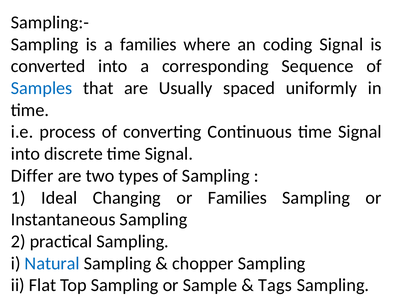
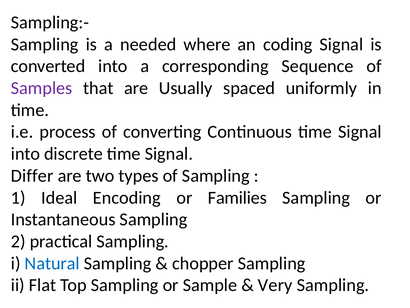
a families: families -> needed
Samples colour: blue -> purple
Changing: Changing -> Encoding
Tags: Tags -> Very
